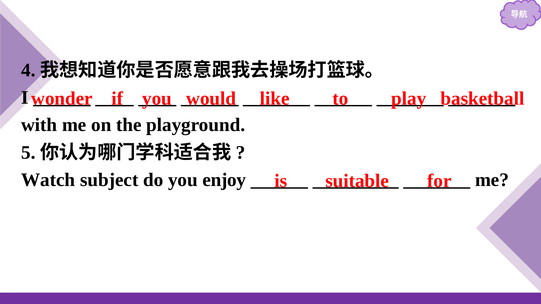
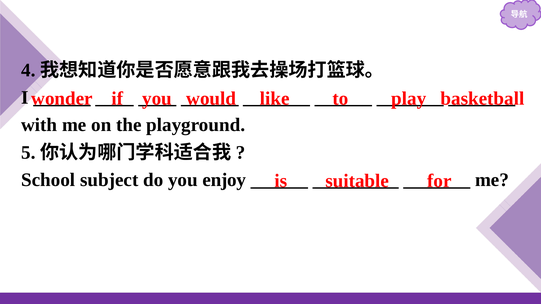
Watch: Watch -> School
